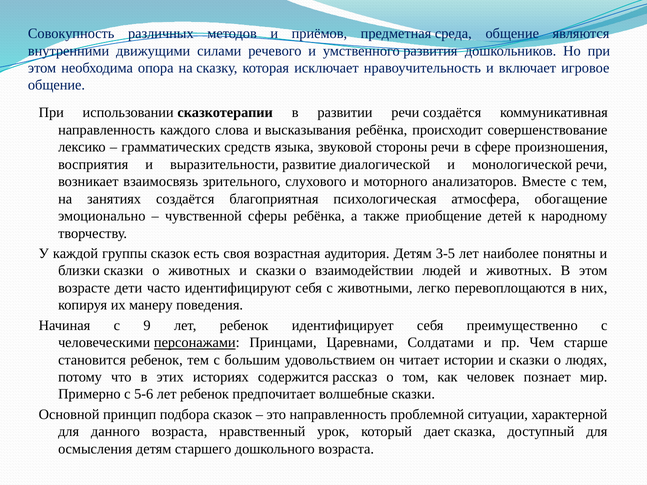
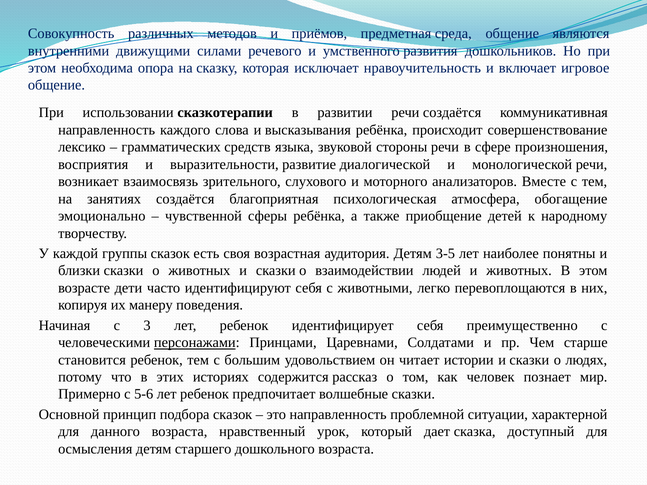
9: 9 -> 3
